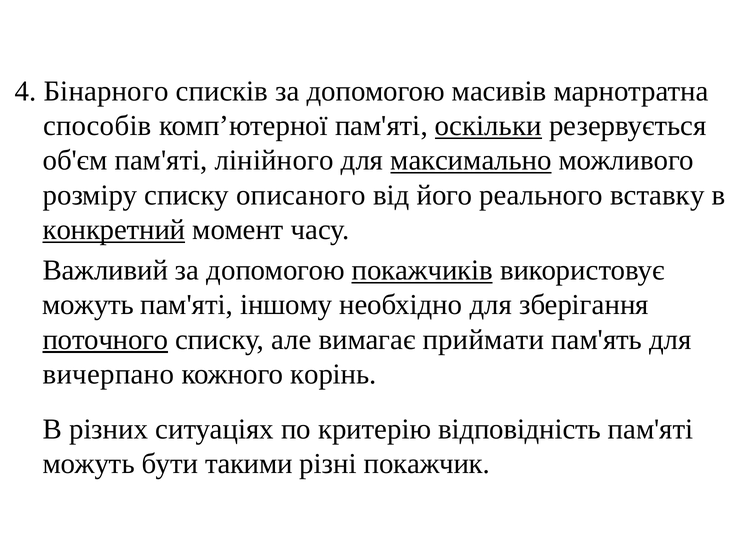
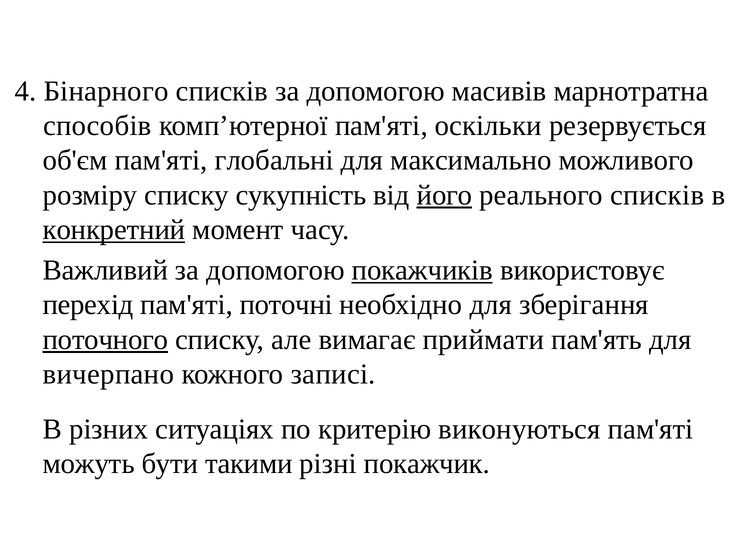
оскільки underline: present -> none
лінійного: лінійного -> глобальні
максимально underline: present -> none
описаного: описаного -> сукупність
його underline: none -> present
реального вставку: вставку -> списків
можуть at (88, 305): можуть -> перехід
іншому: іншому -> поточні
корінь: корінь -> записі
відповідність: відповідність -> виконуються
